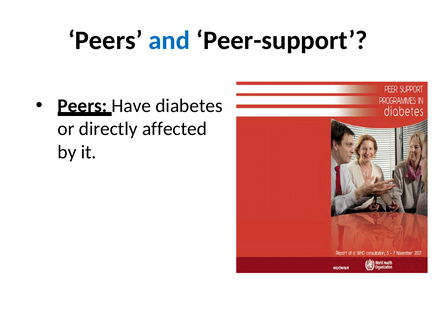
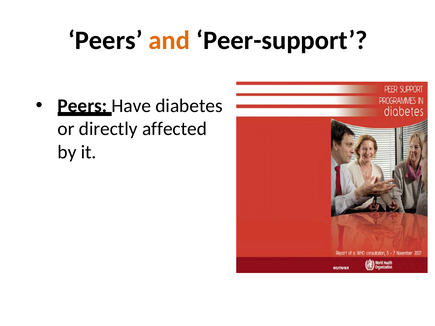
and colour: blue -> orange
